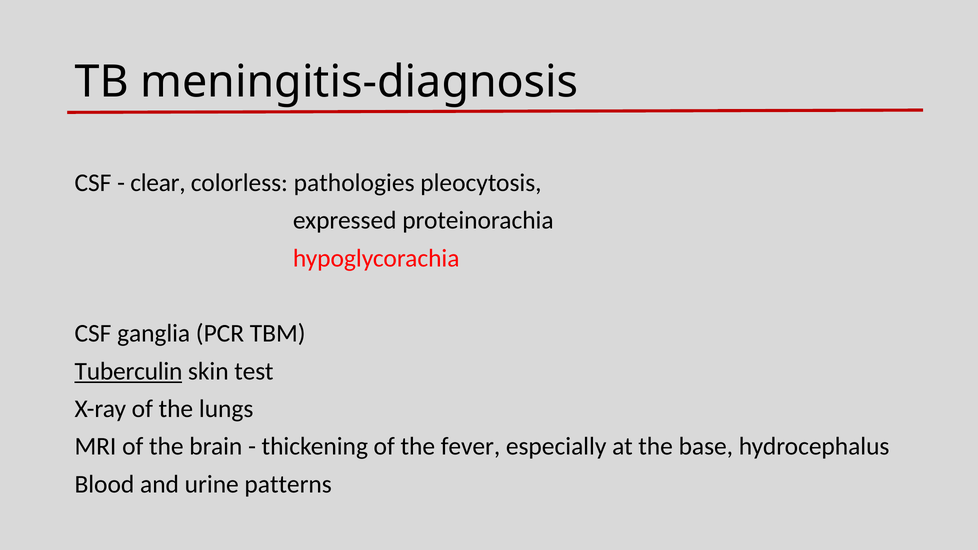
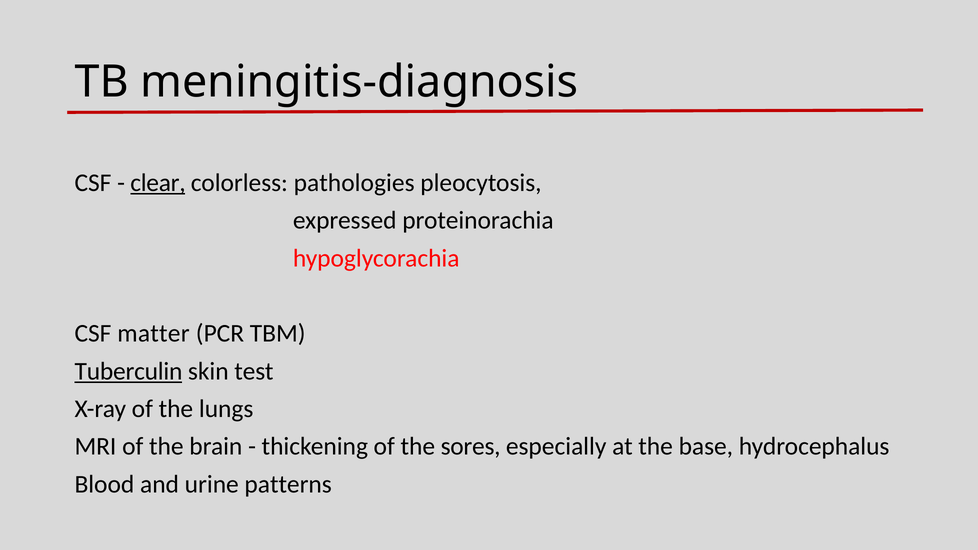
clear underline: none -> present
ganglia: ganglia -> matter
fever: fever -> sores
